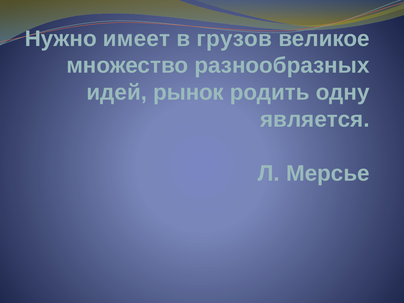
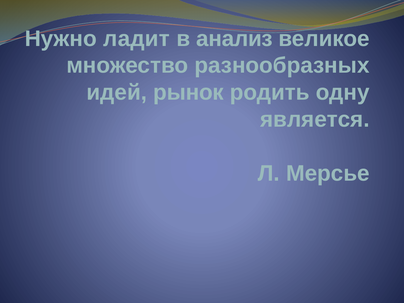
имеет: имеет -> ладит
грузов: грузов -> анализ
